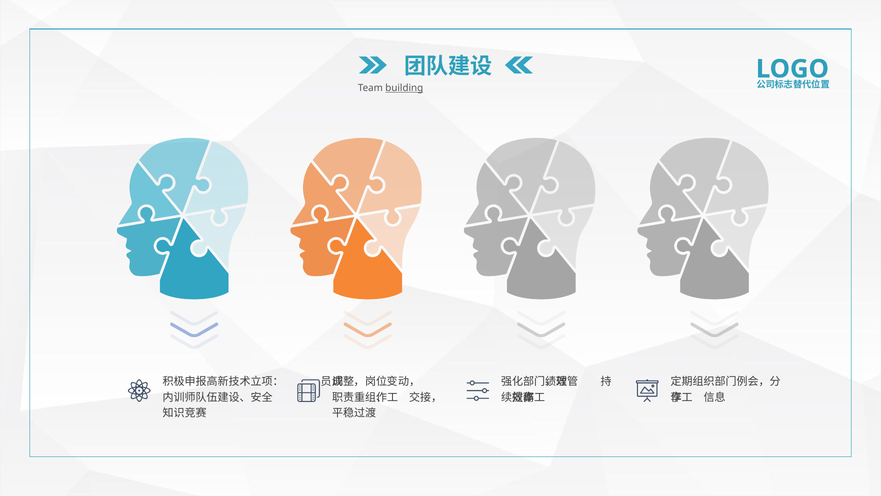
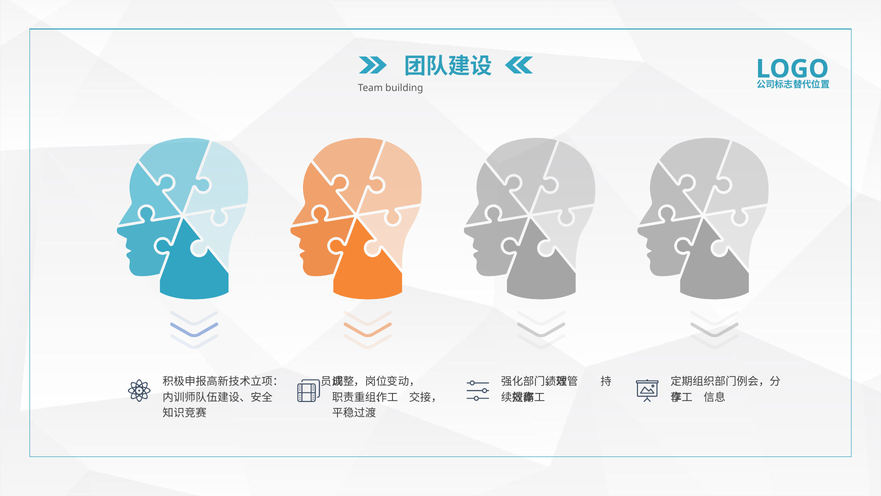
building underline: present -> none
